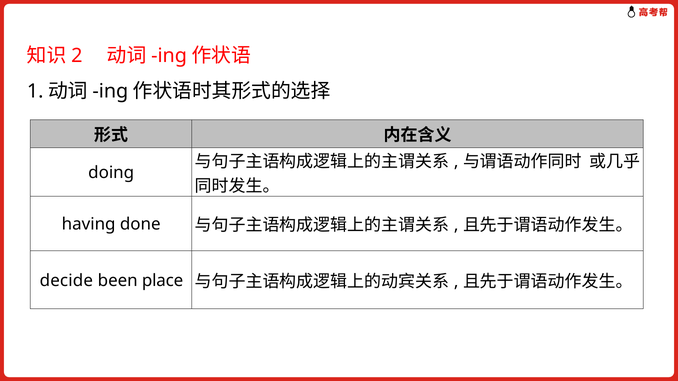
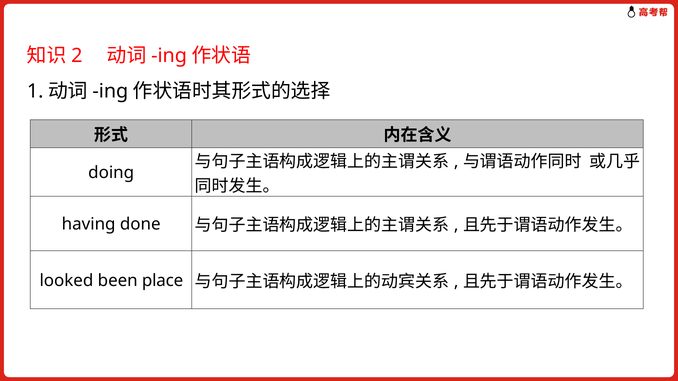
decide: decide -> looked
